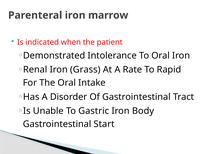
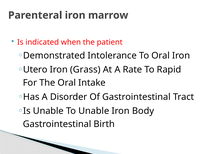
Renal: Renal -> Utero
To Gastric: Gastric -> Unable
Start: Start -> Birth
